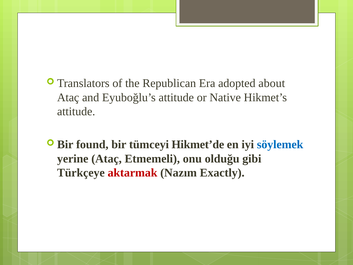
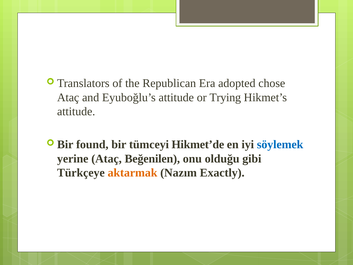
about: about -> chose
Native: Native -> Trying
Etmemeli: Etmemeli -> Beğenilen
aktarmak colour: red -> orange
